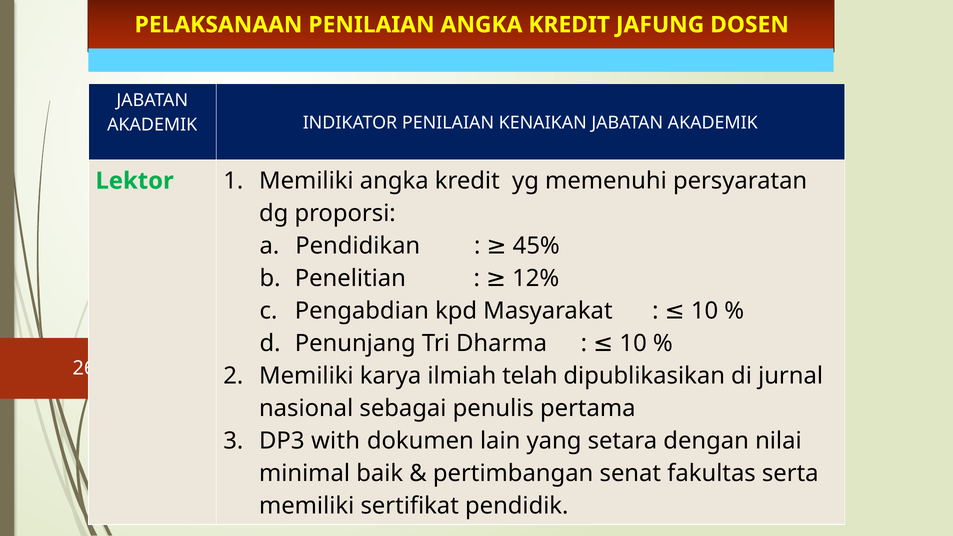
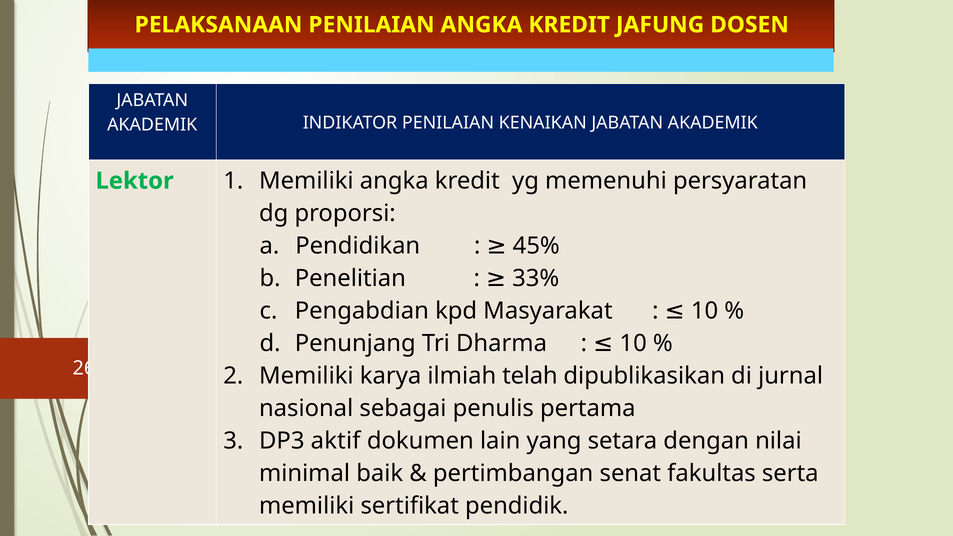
12%: 12% -> 33%
with: with -> aktif
